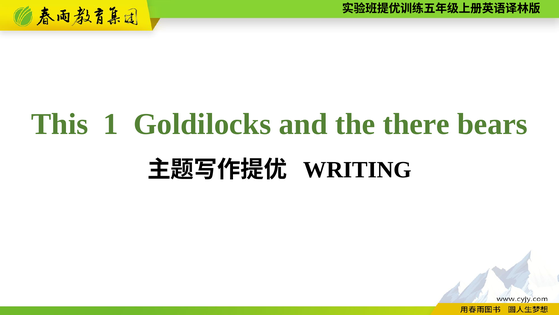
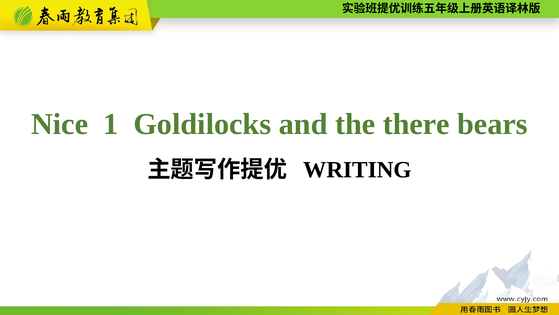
This: This -> Nice
